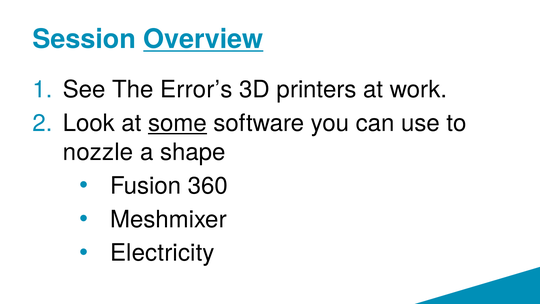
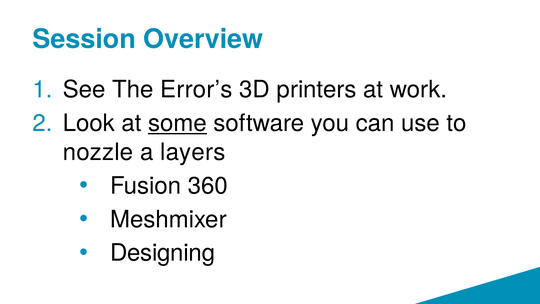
Overview underline: present -> none
shape: shape -> layers
Electricity: Electricity -> Designing
